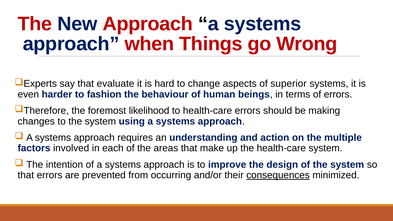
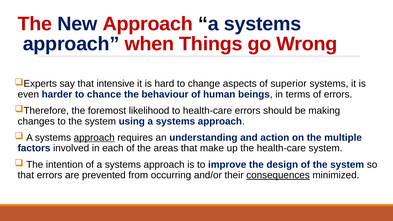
evaluate: evaluate -> intensive
fashion: fashion -> chance
approach at (94, 138) underline: none -> present
